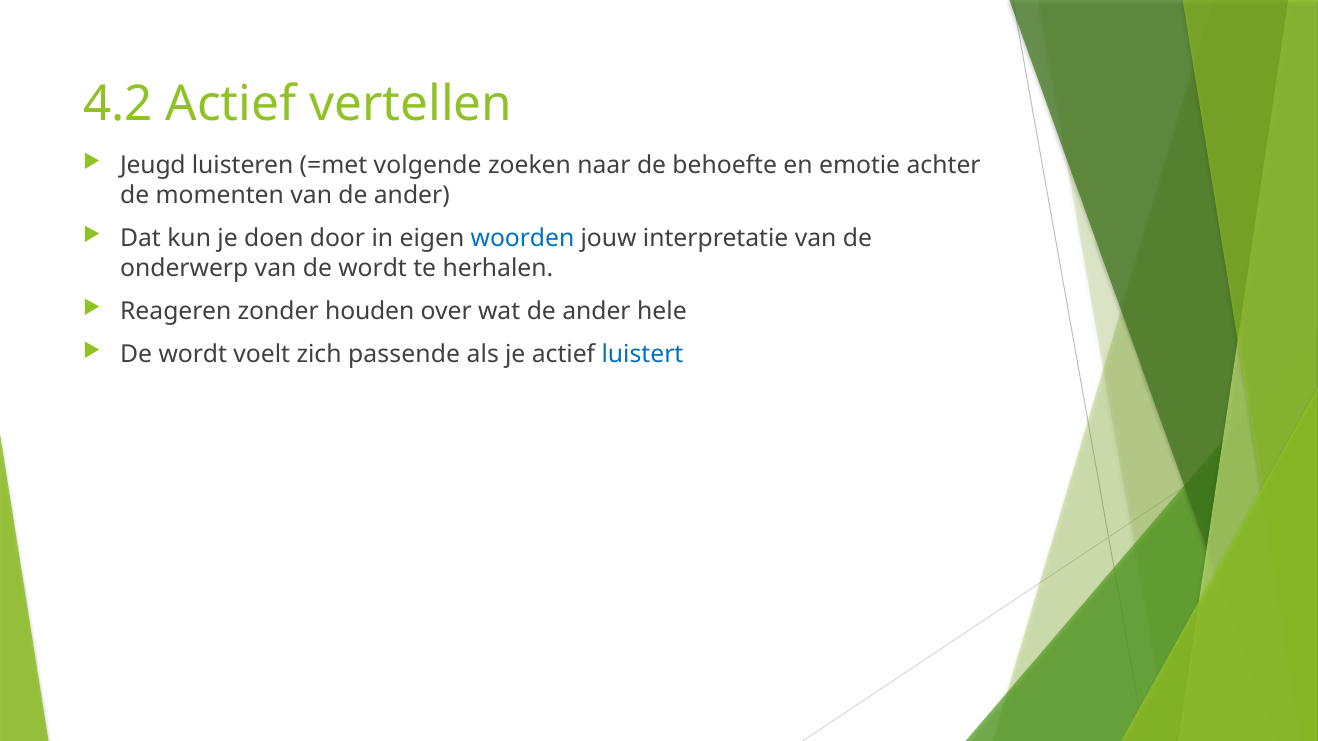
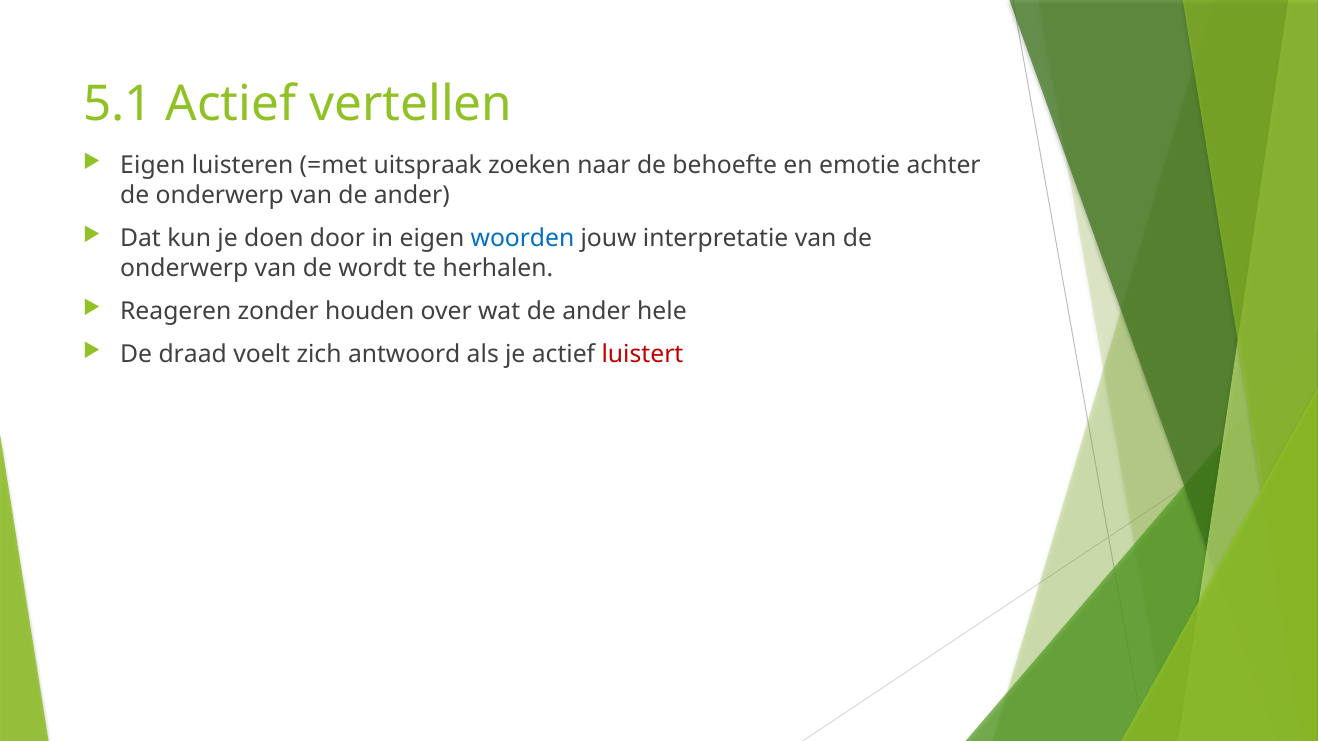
4.2: 4.2 -> 5.1
Jeugd at (153, 166): Jeugd -> Eigen
volgende: volgende -> uitspraak
momenten at (220, 195): momenten -> onderwerp
wordt at (193, 355): wordt -> draad
passende: passende -> antwoord
luistert colour: blue -> red
